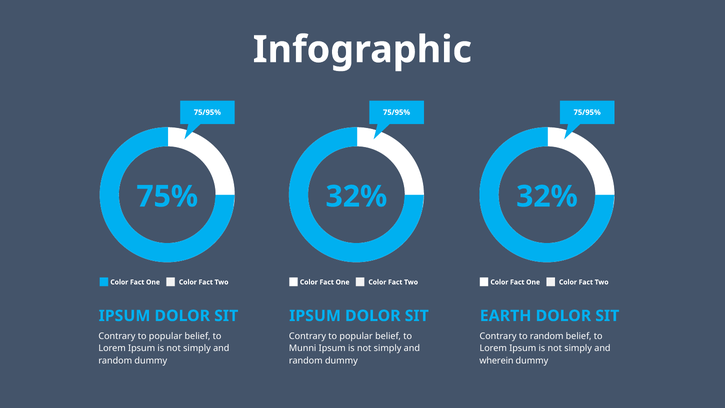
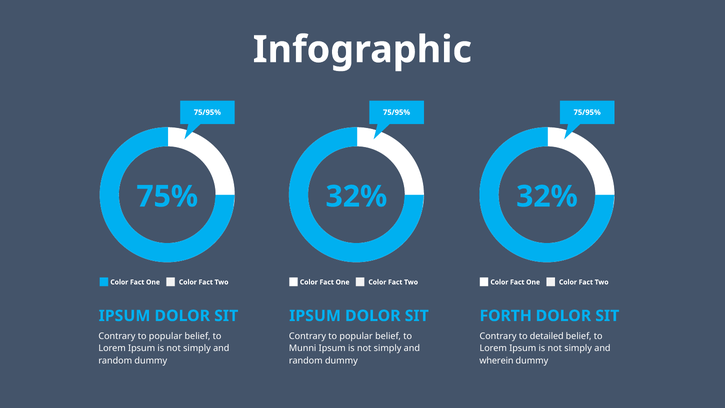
EARTH: EARTH -> FORTH
to random: random -> detailed
